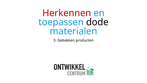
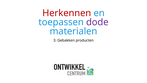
dode colour: black -> purple
